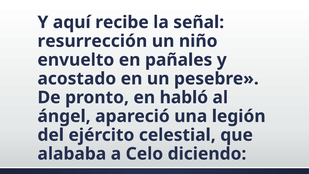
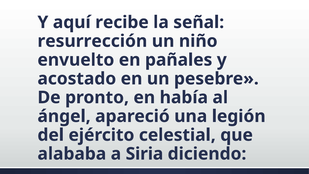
habló: habló -> había
Celo: Celo -> Siria
